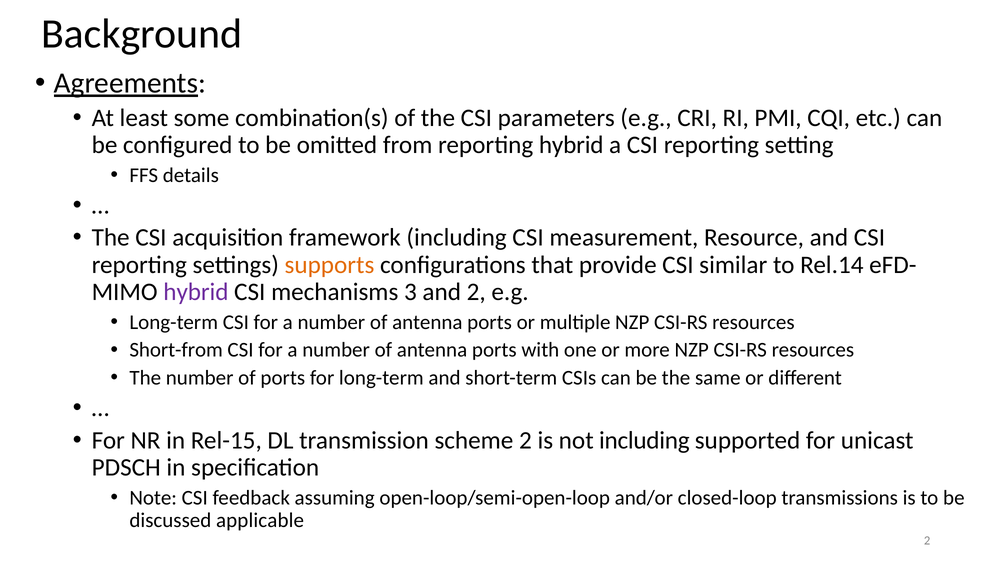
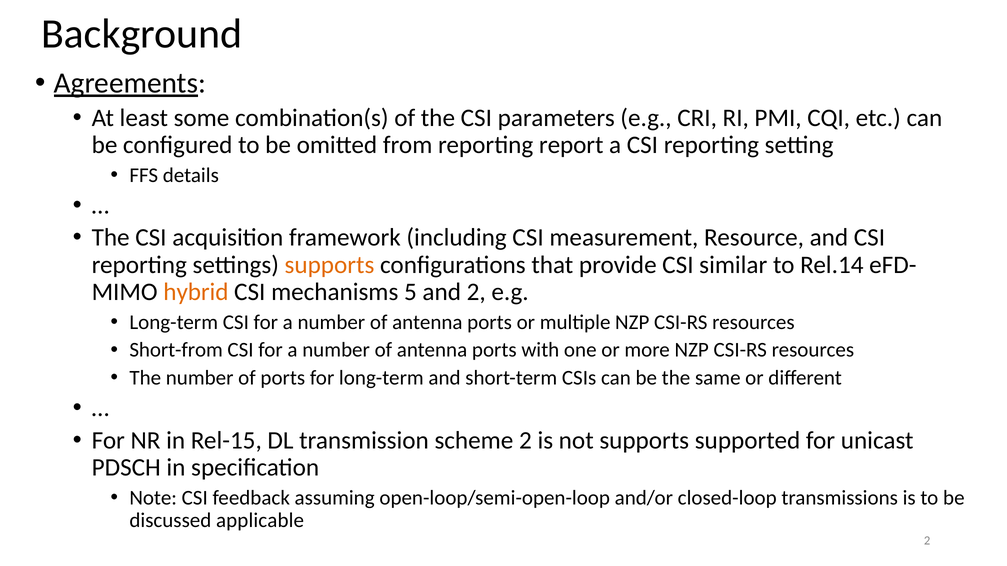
reporting hybrid: hybrid -> report
hybrid at (196, 292) colour: purple -> orange
3: 3 -> 5
not including: including -> supports
